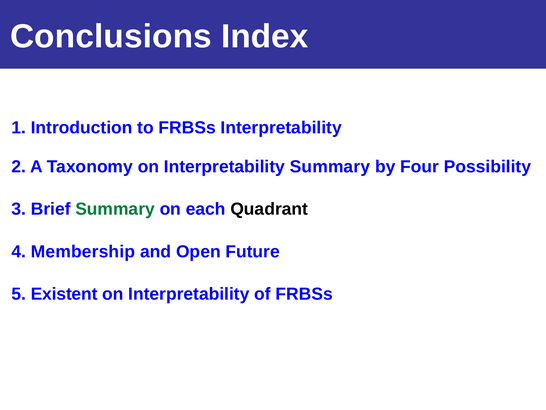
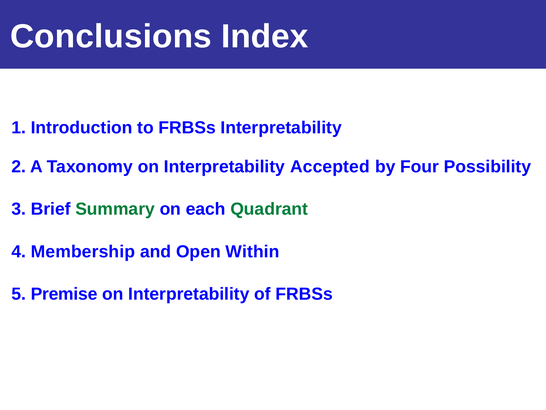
Interpretability Summary: Summary -> Accepted
Quadrant colour: black -> green
Future: Future -> Within
Existent: Existent -> Premise
